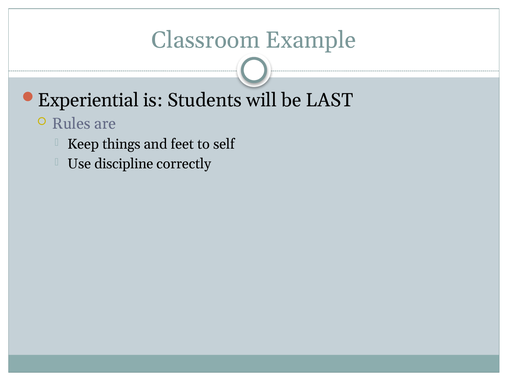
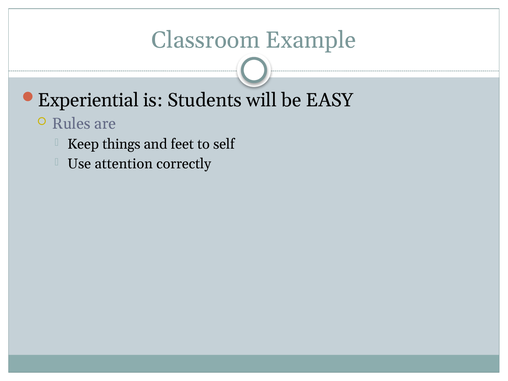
LAST: LAST -> EASY
discipline: discipline -> attention
